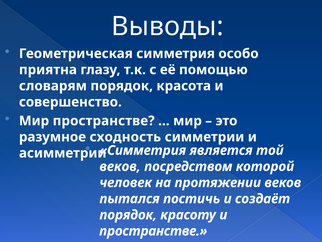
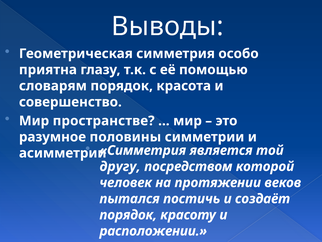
сходность: сходность -> половины
веков at (120, 166): веков -> другу
пространстве at (153, 231): пространстве -> расположении
